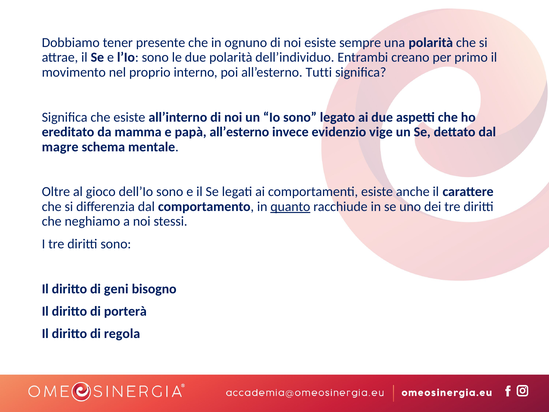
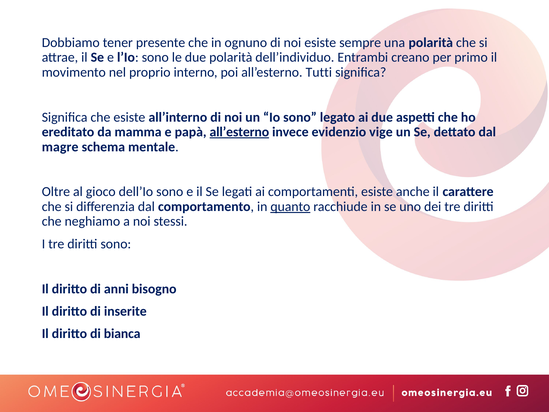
all’esterno at (239, 132) underline: none -> present
geni: geni -> anni
porterà: porterà -> inserite
regola: regola -> bianca
